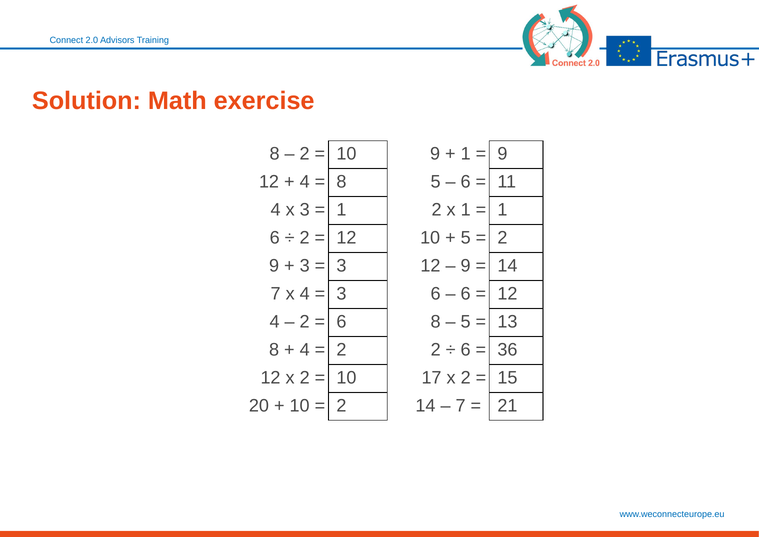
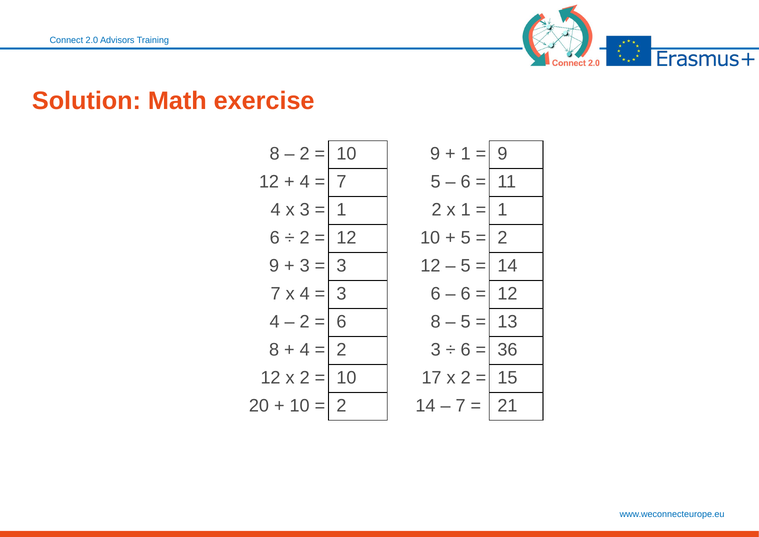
8 at (342, 182): 8 -> 7
9 at (466, 266): 9 -> 5
2 2: 2 -> 3
